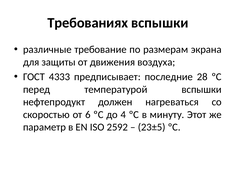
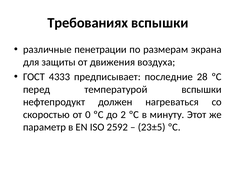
требование: требование -> пенетрации
6: 6 -> 0
4: 4 -> 2
